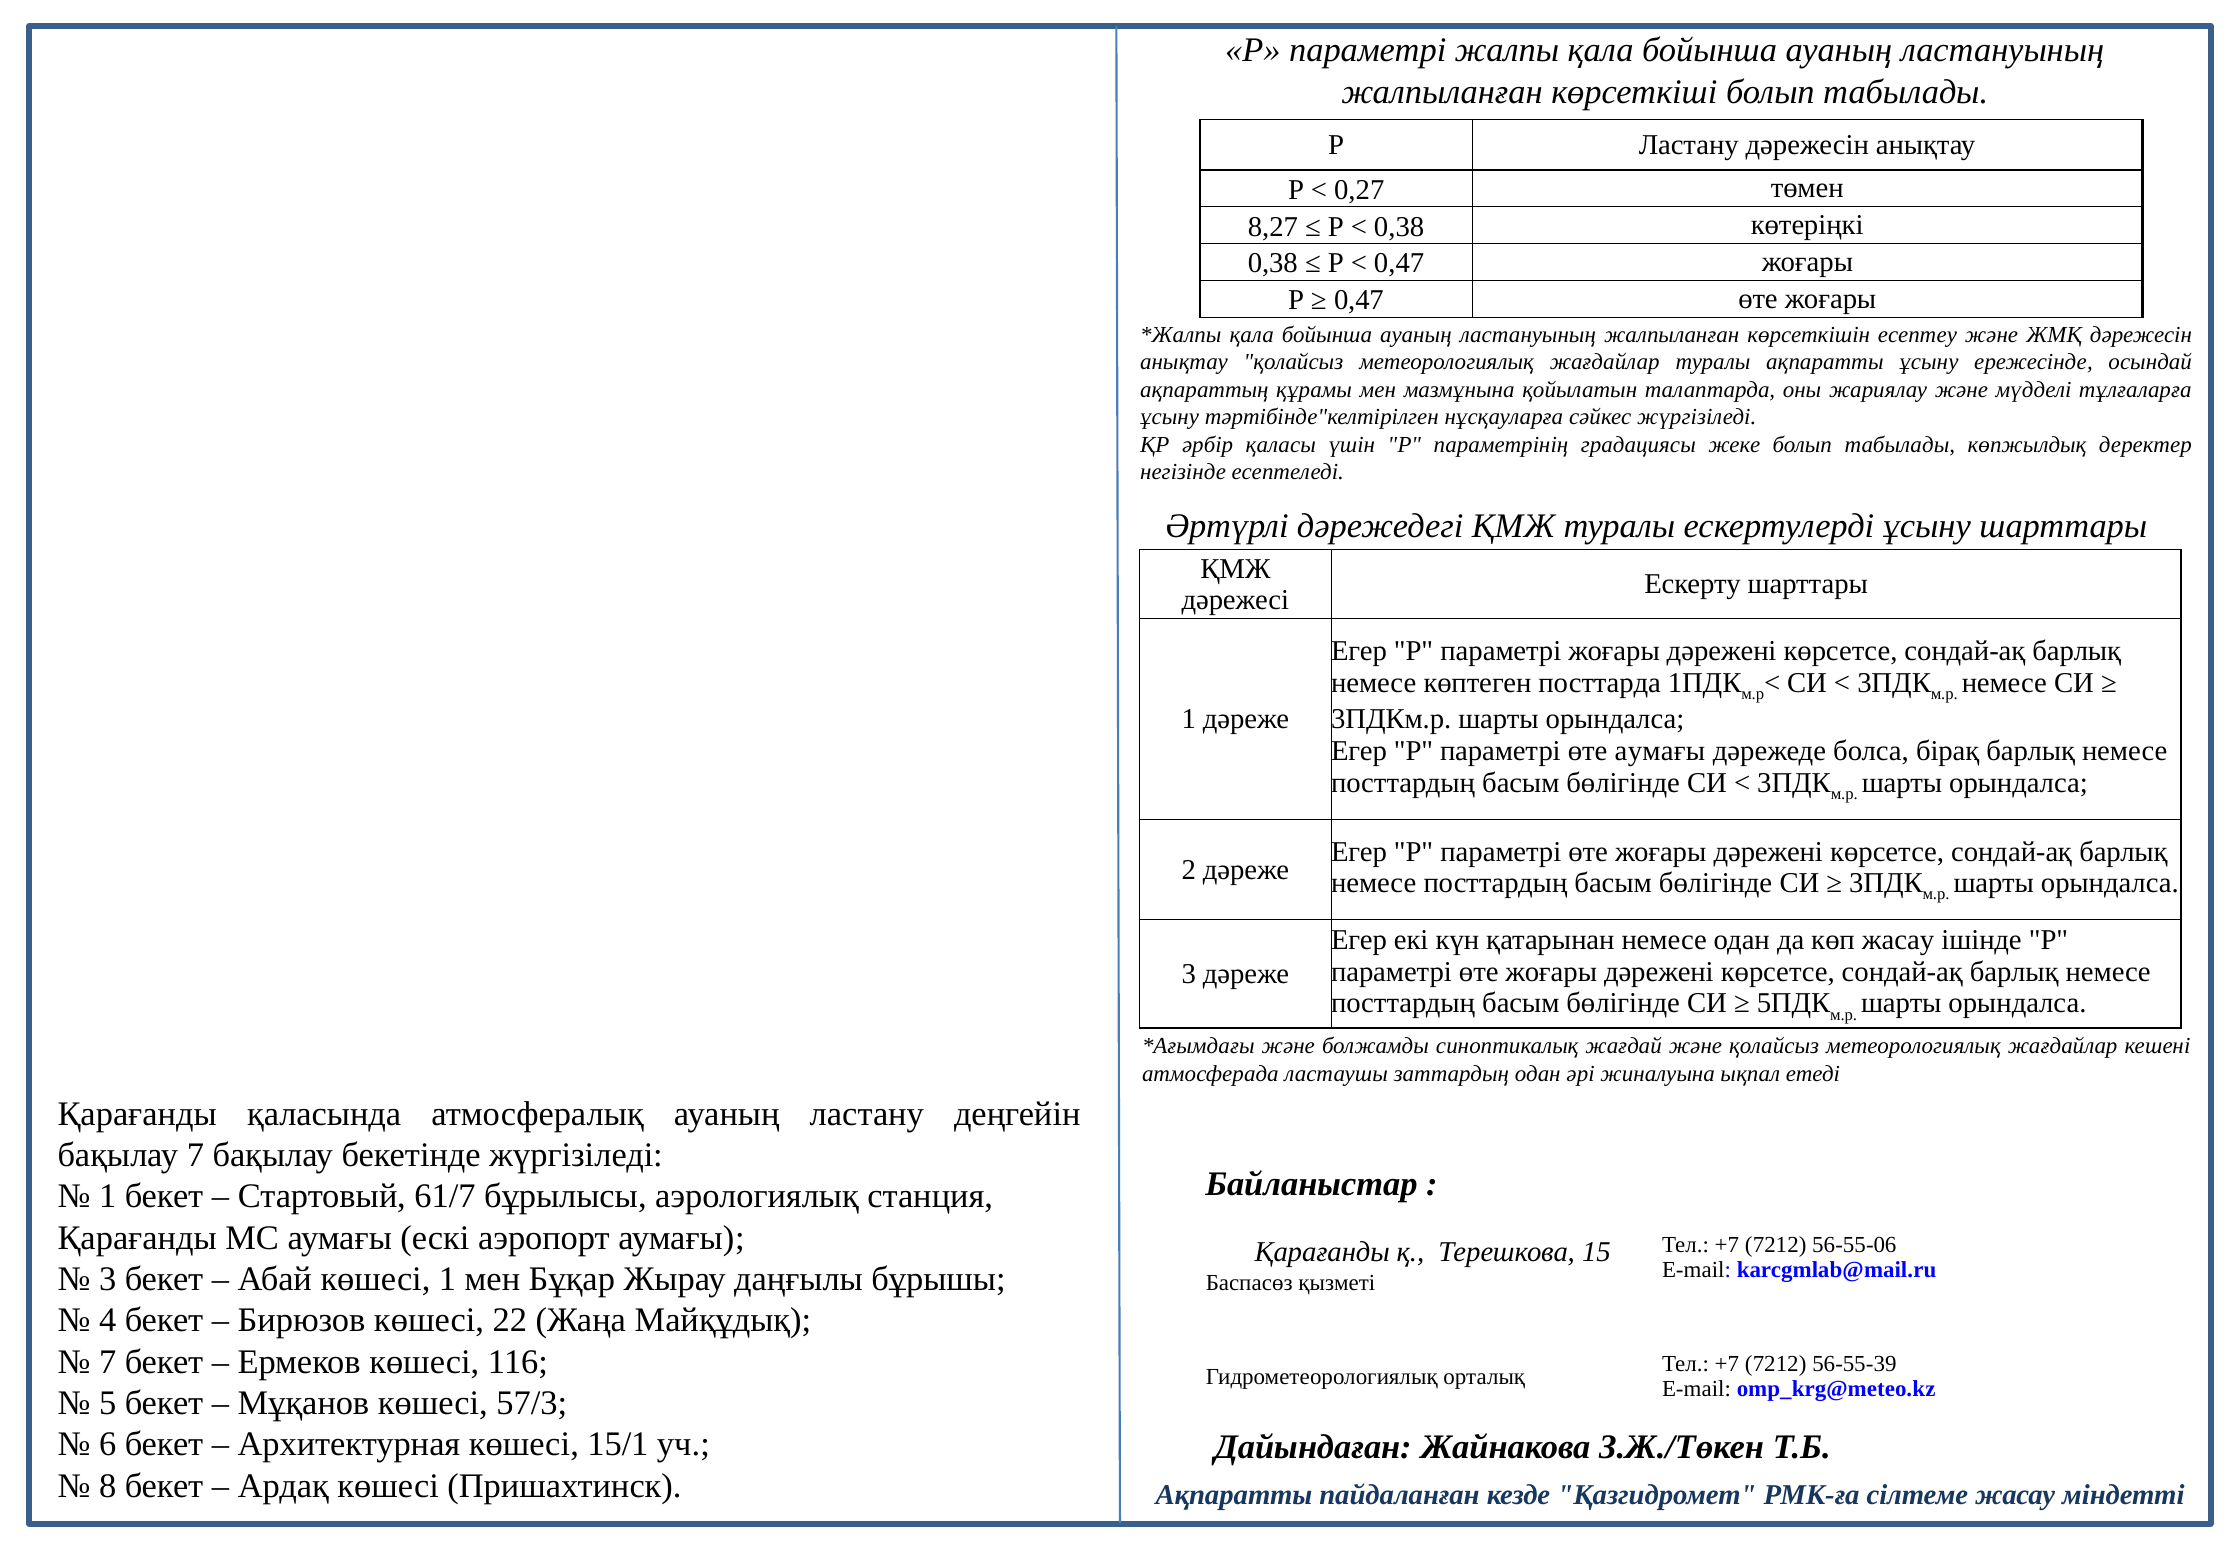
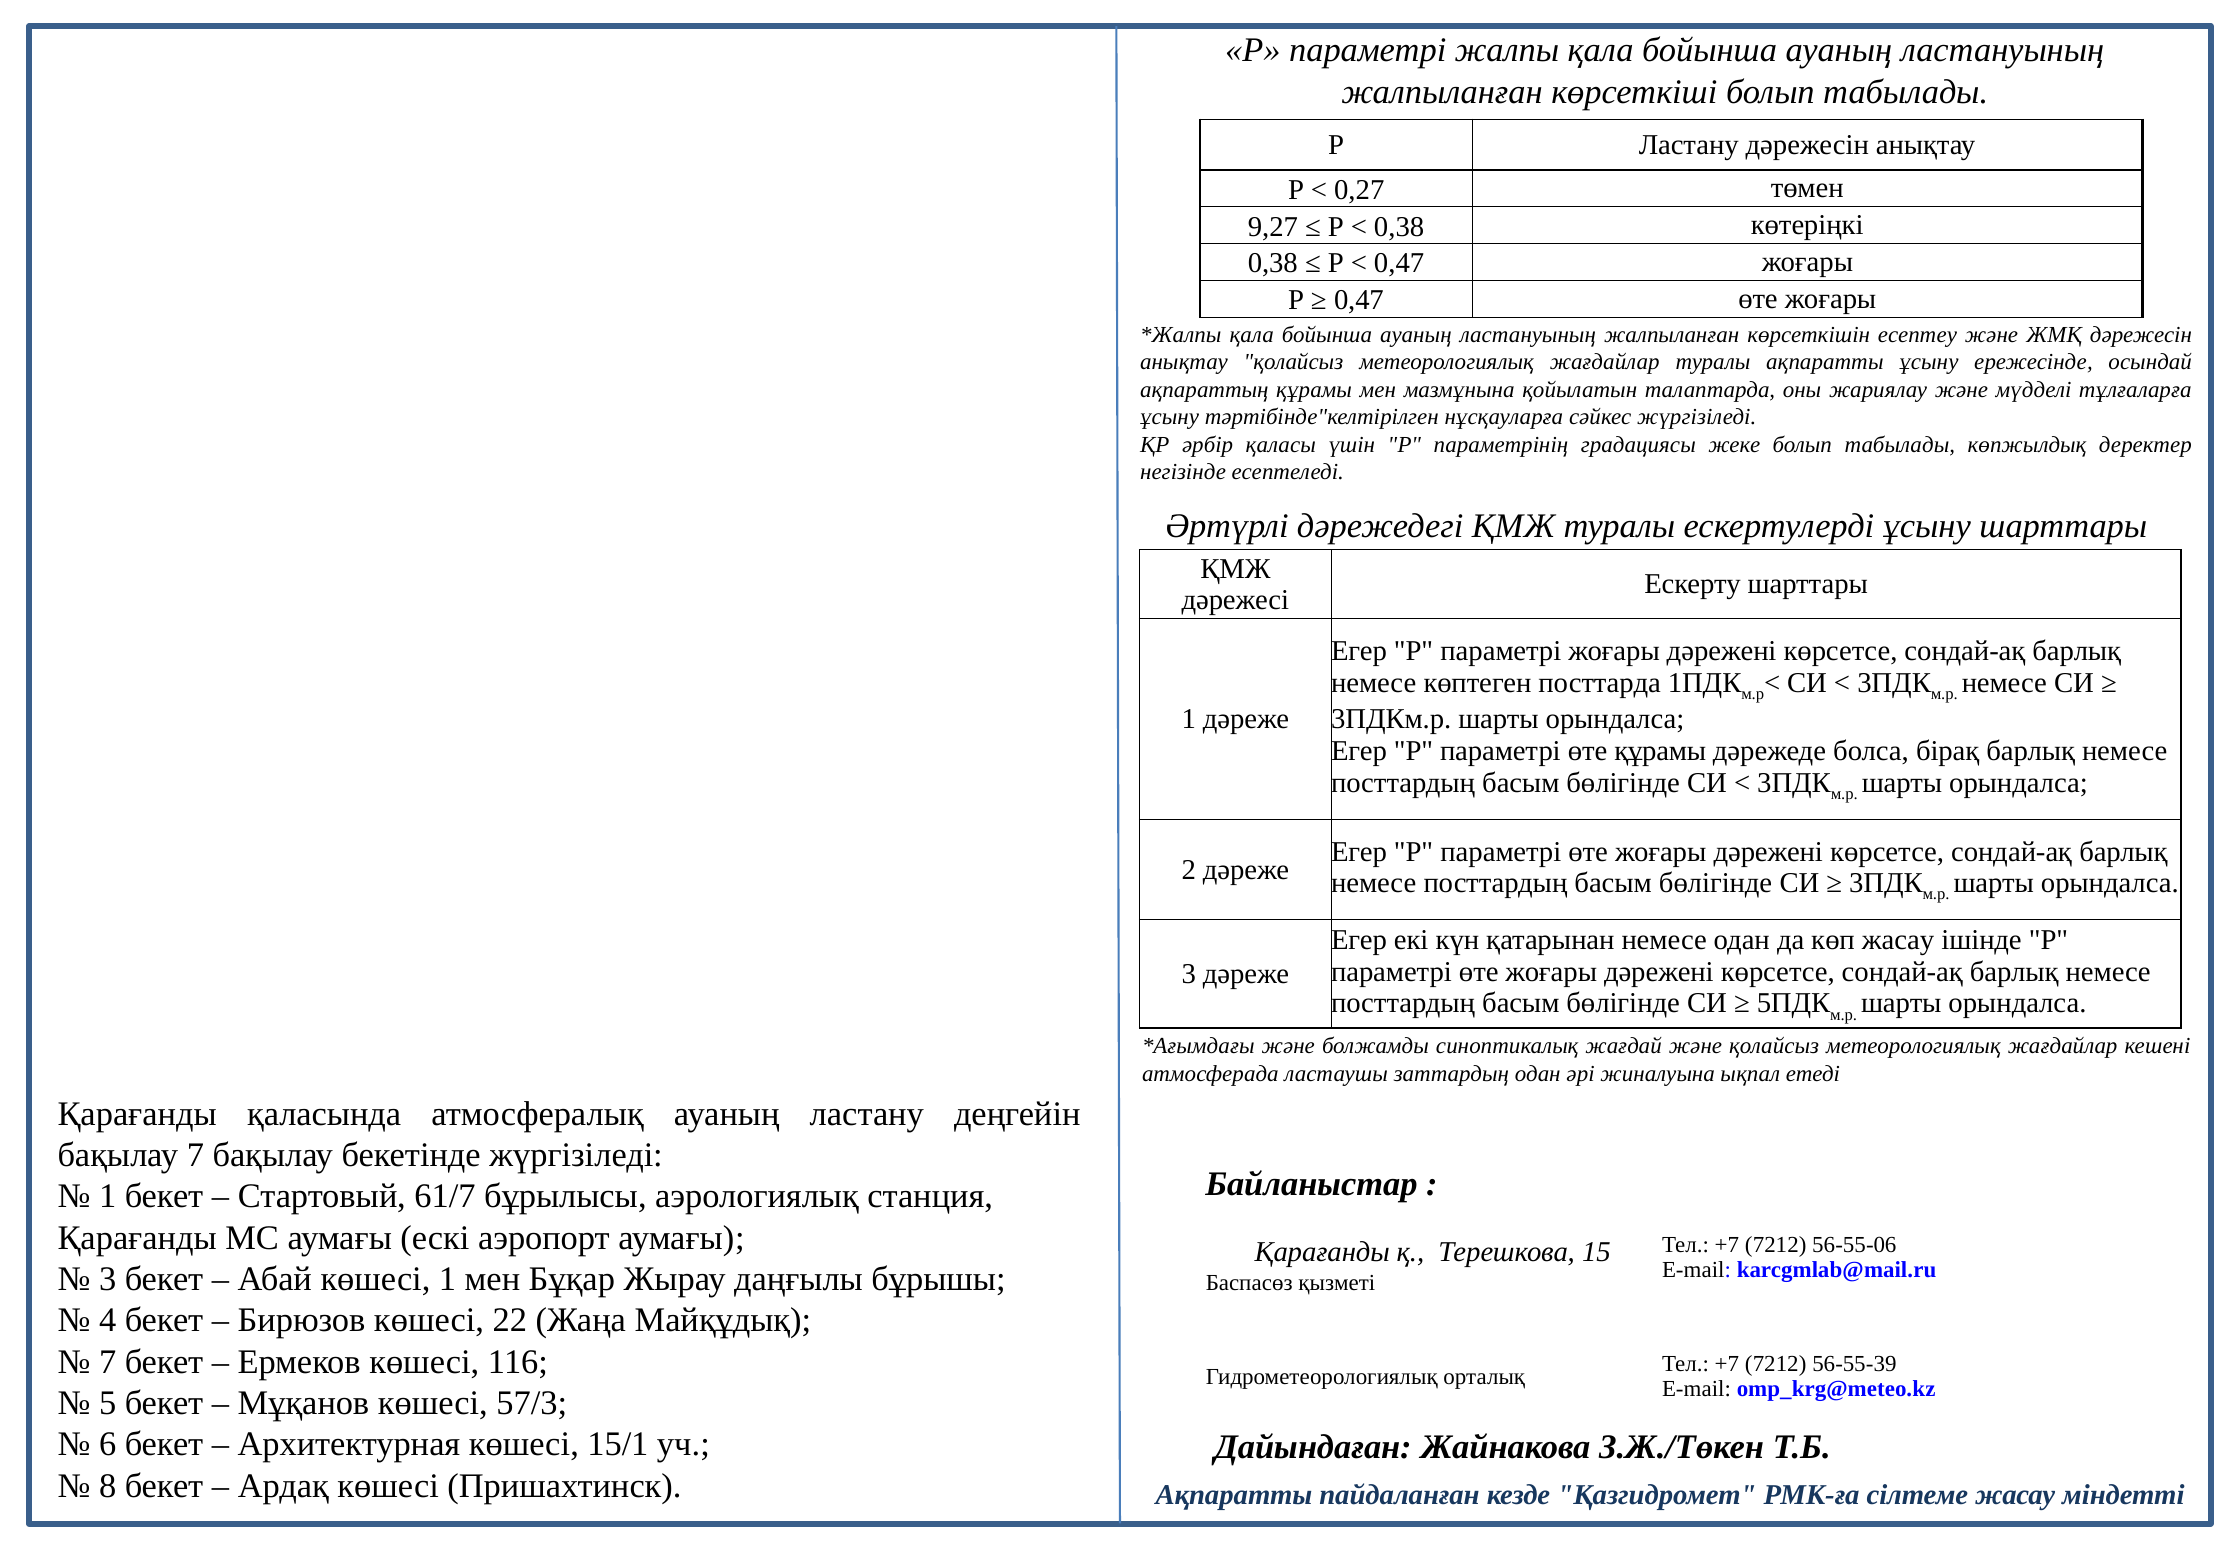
8,27: 8,27 -> 9,27
өте аумағы: аумағы -> құрамы
